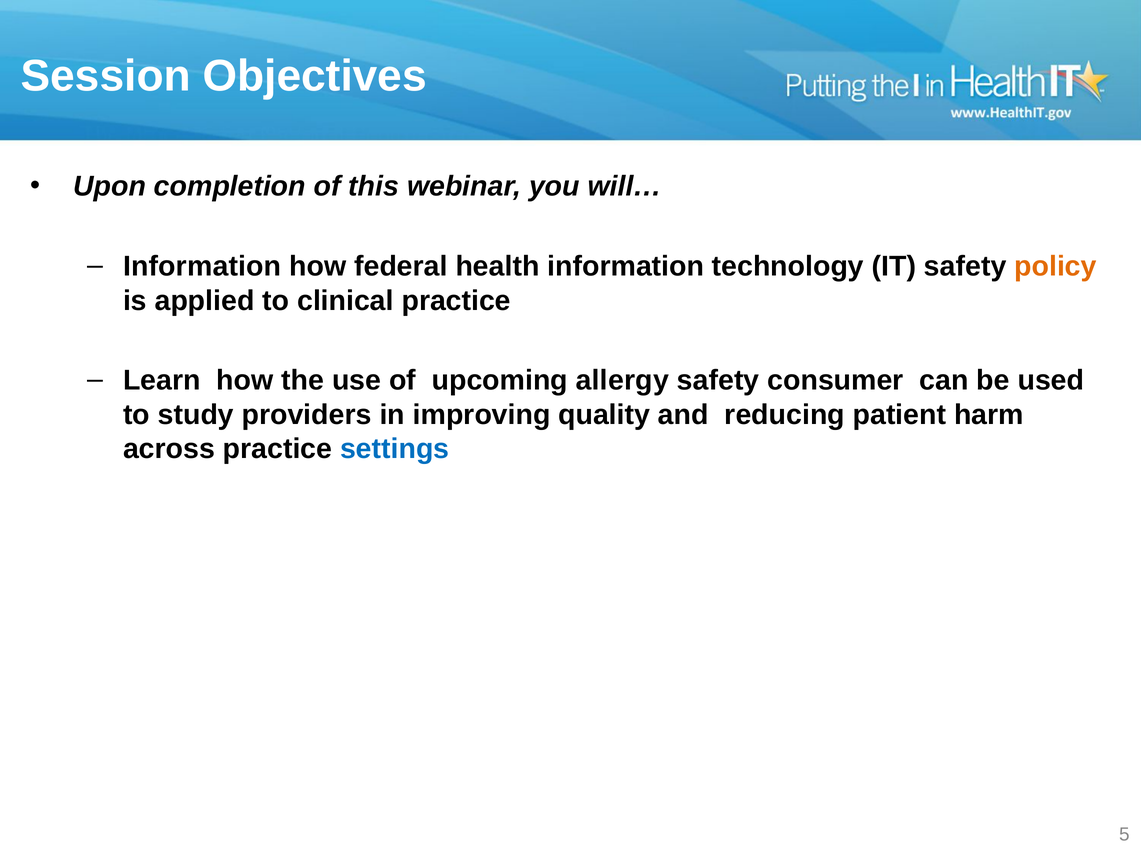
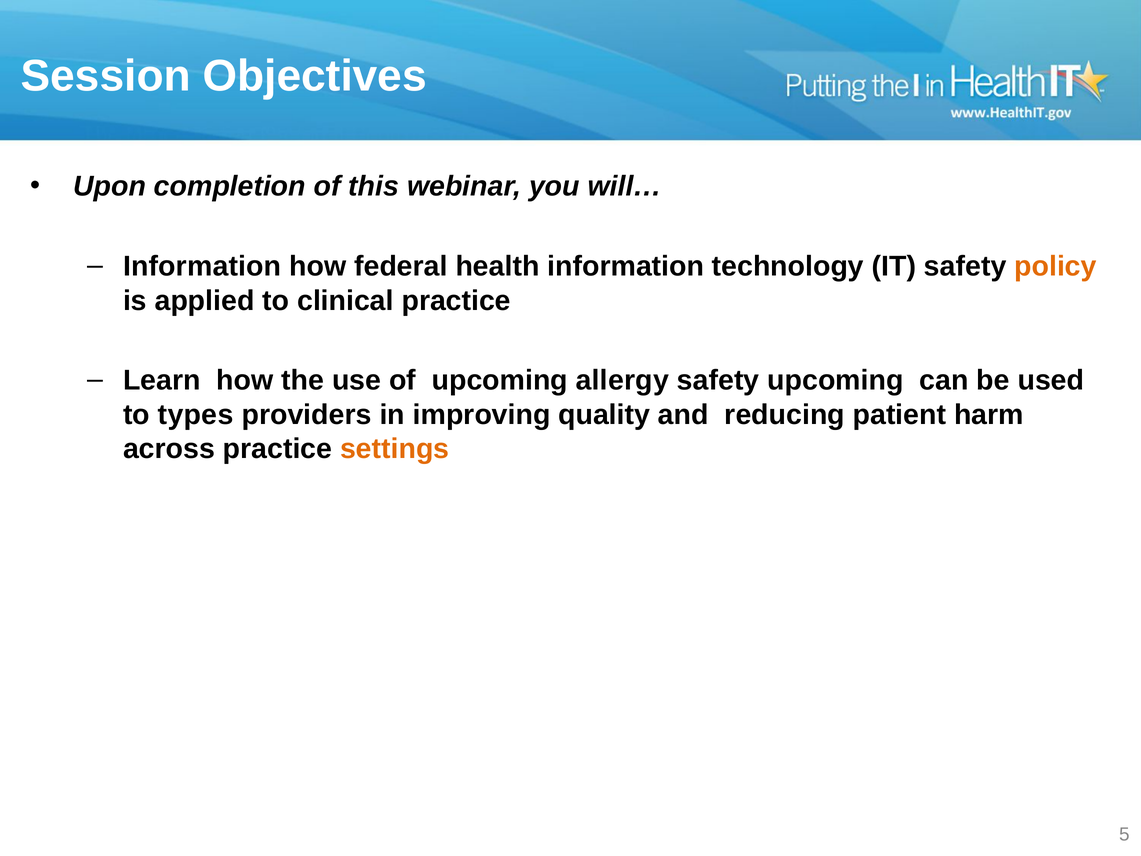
safety consumer: consumer -> upcoming
study: study -> types
settings colour: blue -> orange
